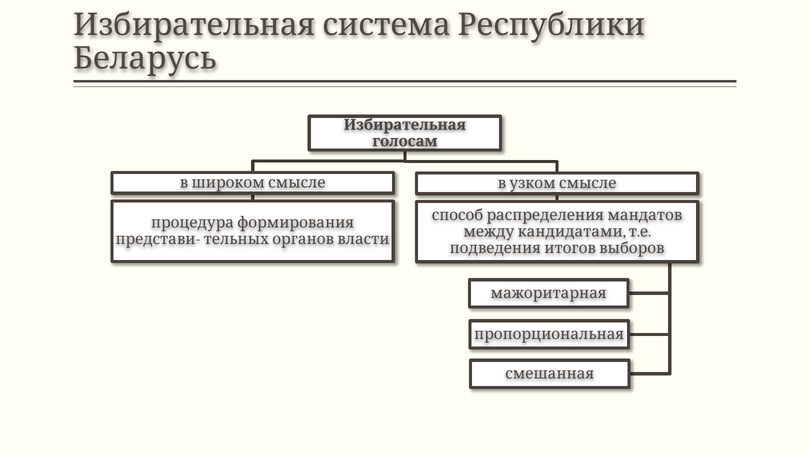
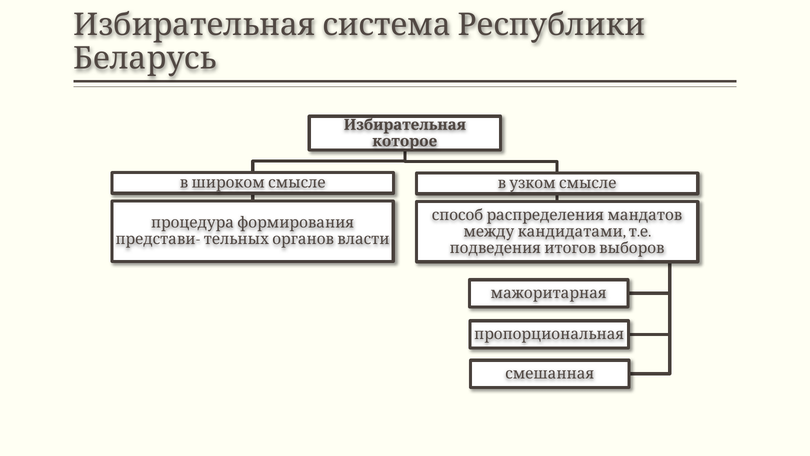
голосам: голосам -> которое
